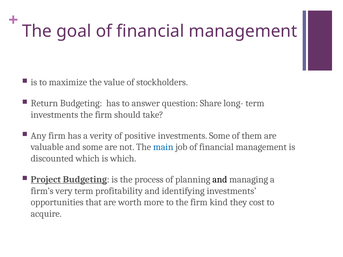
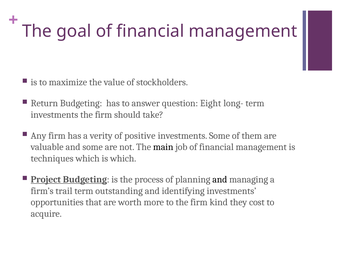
Share: Share -> Eight
main colour: blue -> black
discounted: discounted -> techniques
very: very -> trail
profitability: profitability -> outstanding
